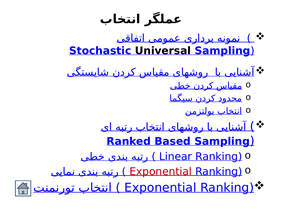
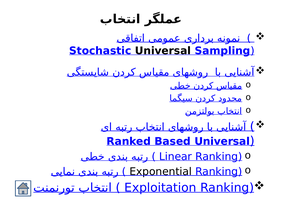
Based Sampling: Sampling -> Universal
Exponential at (161, 172) colour: red -> black
Exponential at (160, 188): Exponential -> Exploitation
